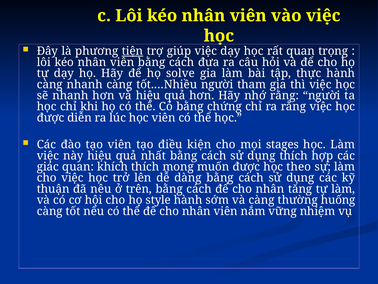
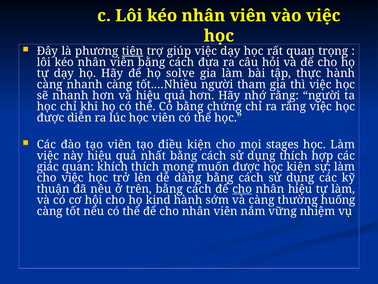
học theo: theo -> kiện
cho at (242, 189) underline: none -> present
nhân tăng: tăng -> hiệu
style: style -> kind
